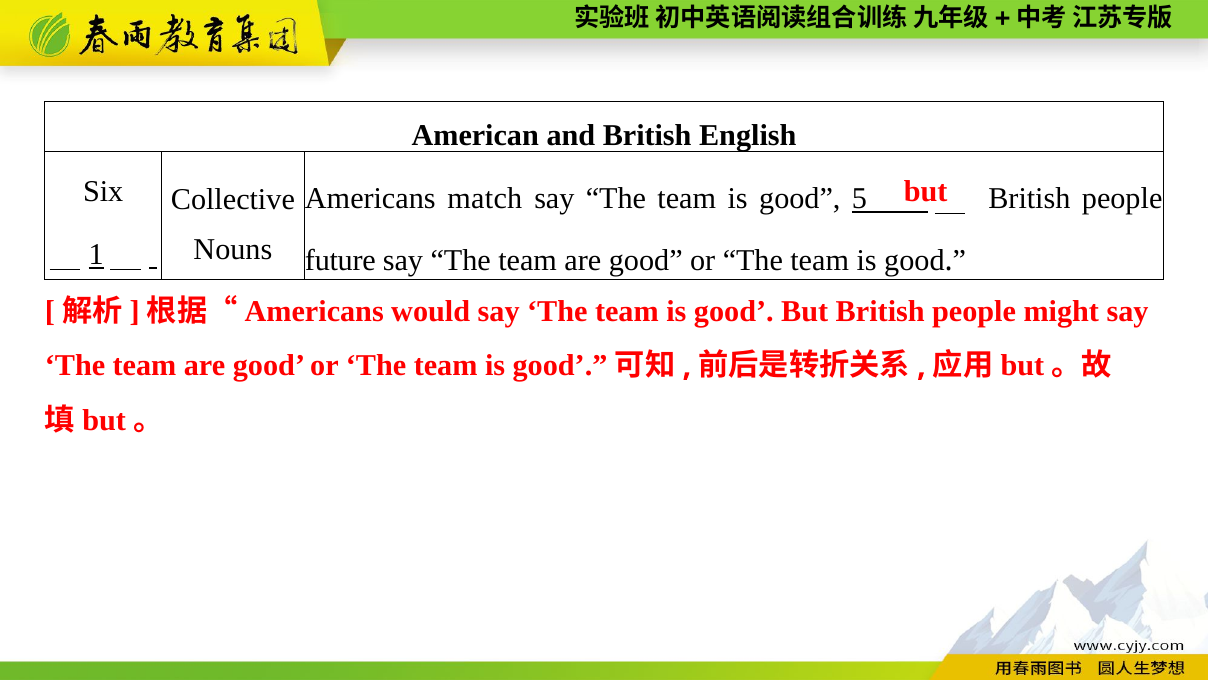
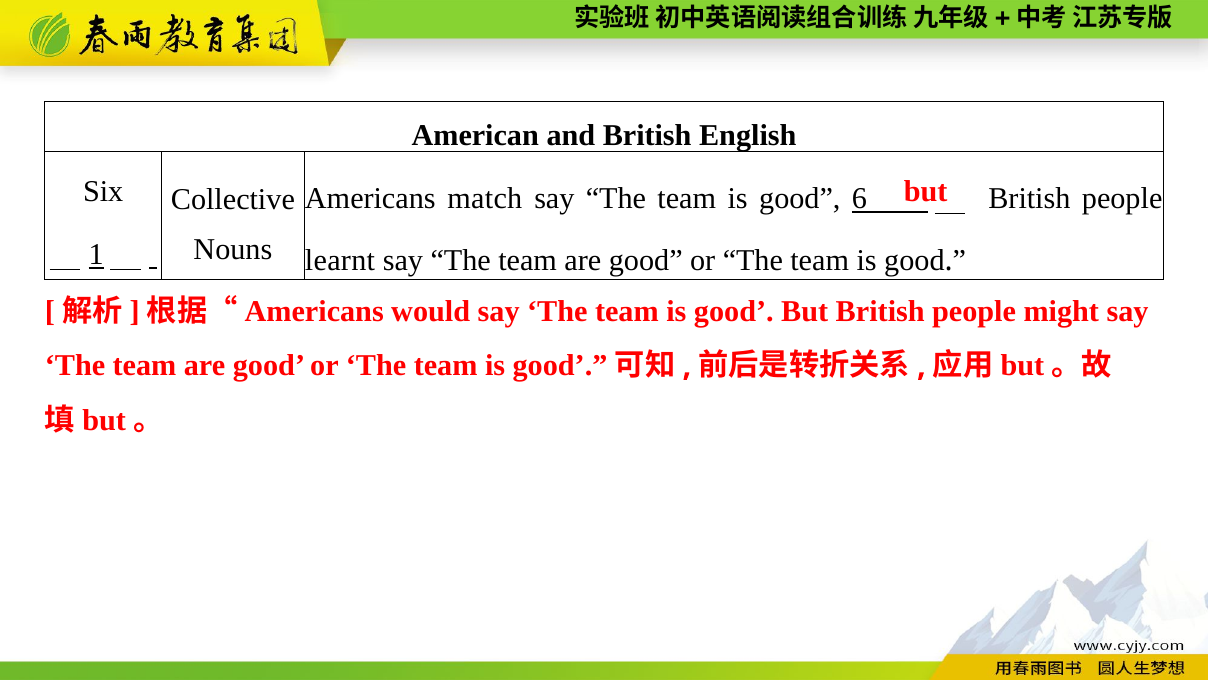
5: 5 -> 6
future: future -> learnt
